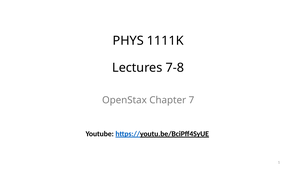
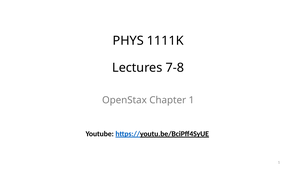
Chapter 7: 7 -> 1
